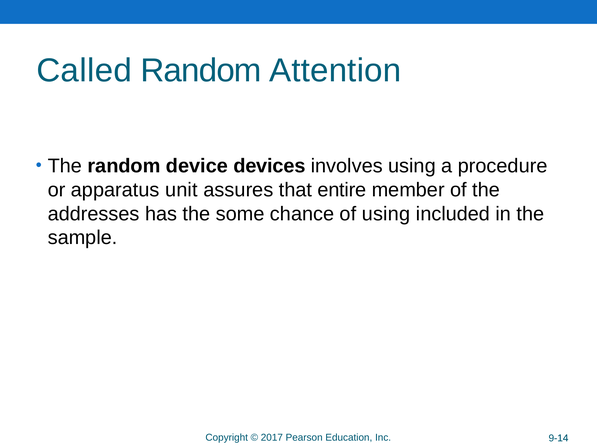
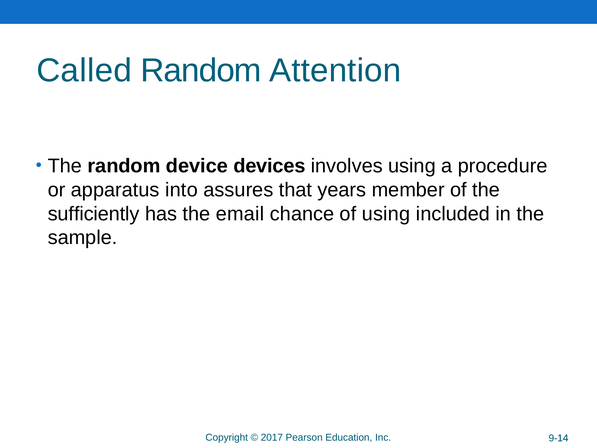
unit: unit -> into
entire: entire -> years
addresses: addresses -> sufficiently
some: some -> email
